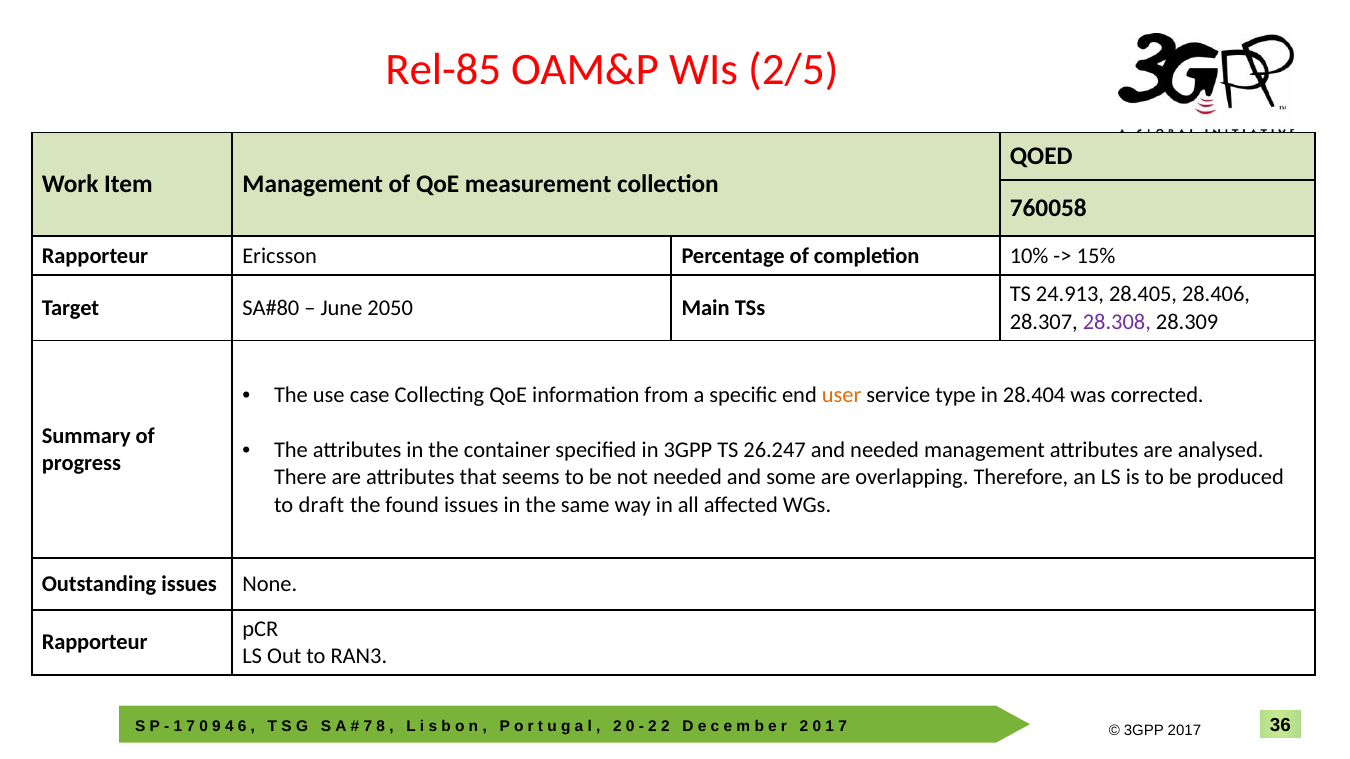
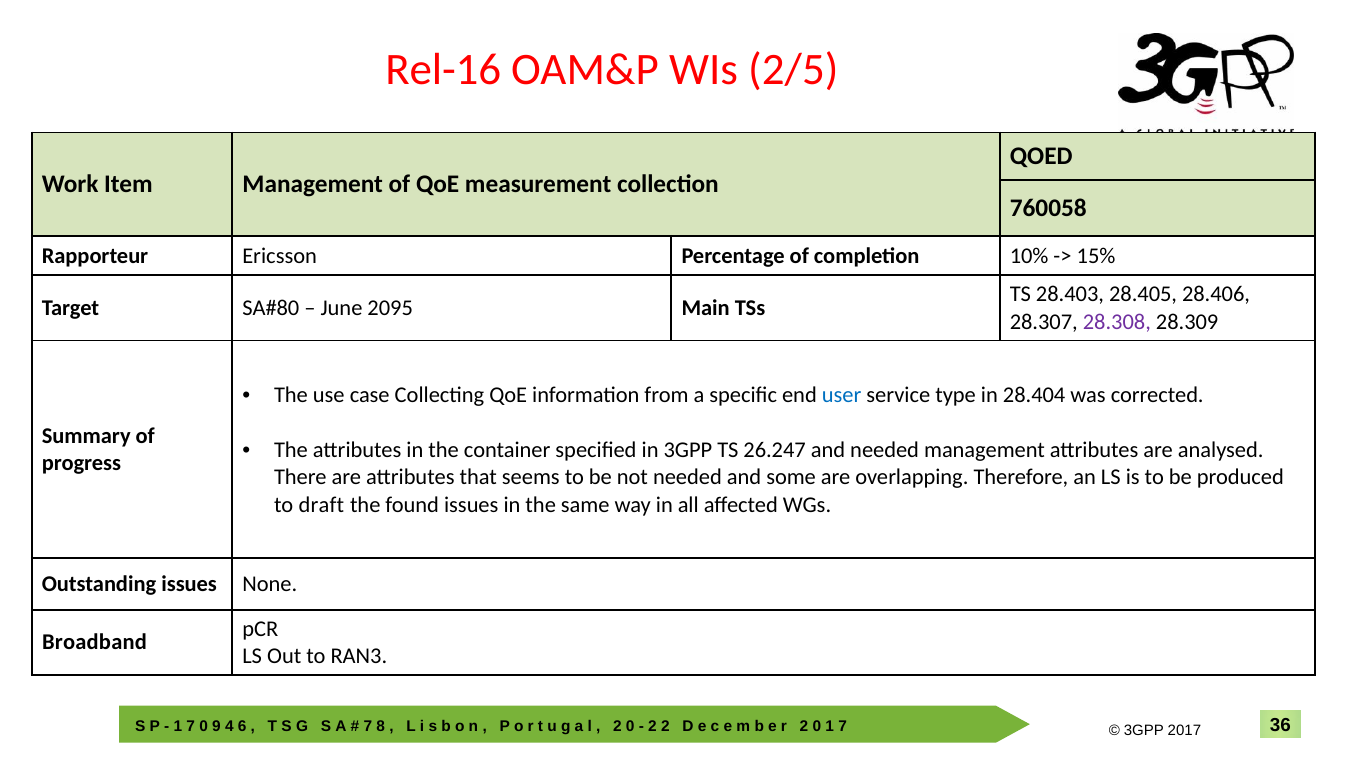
Rel-85: Rel-85 -> Rel-16
24.913: 24.913 -> 28.403
2050: 2050 -> 2095
user colour: orange -> blue
Rapporteur at (95, 643): Rapporteur -> Broadband
